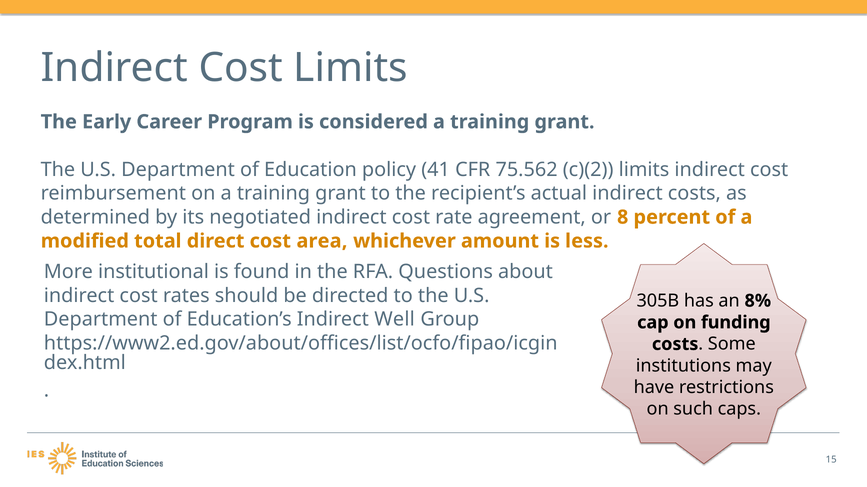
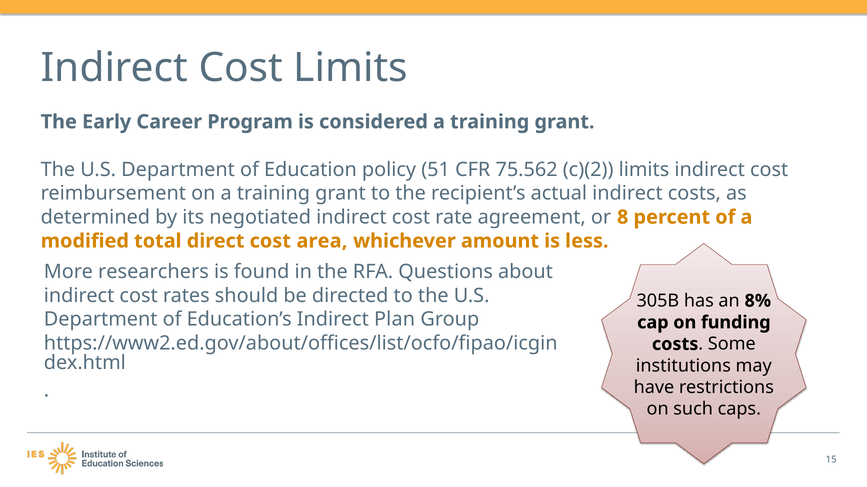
41: 41 -> 51
institutional: institutional -> researchers
Well: Well -> Plan
